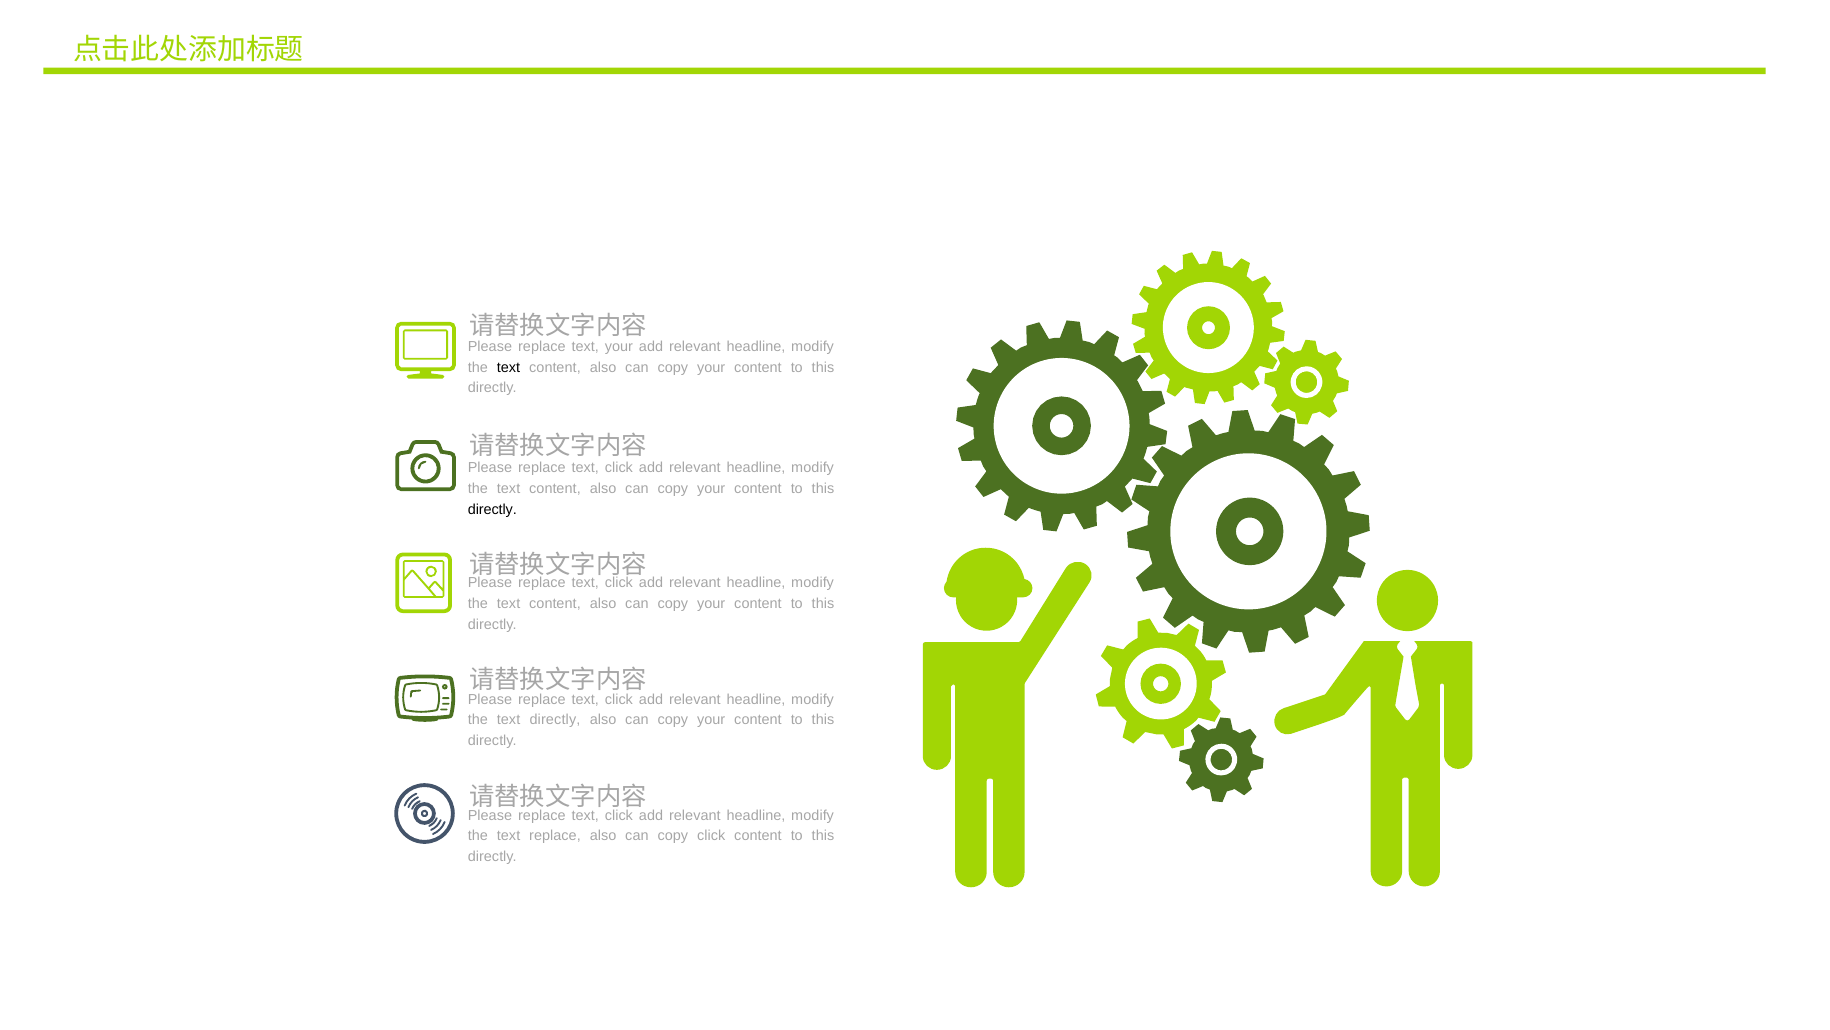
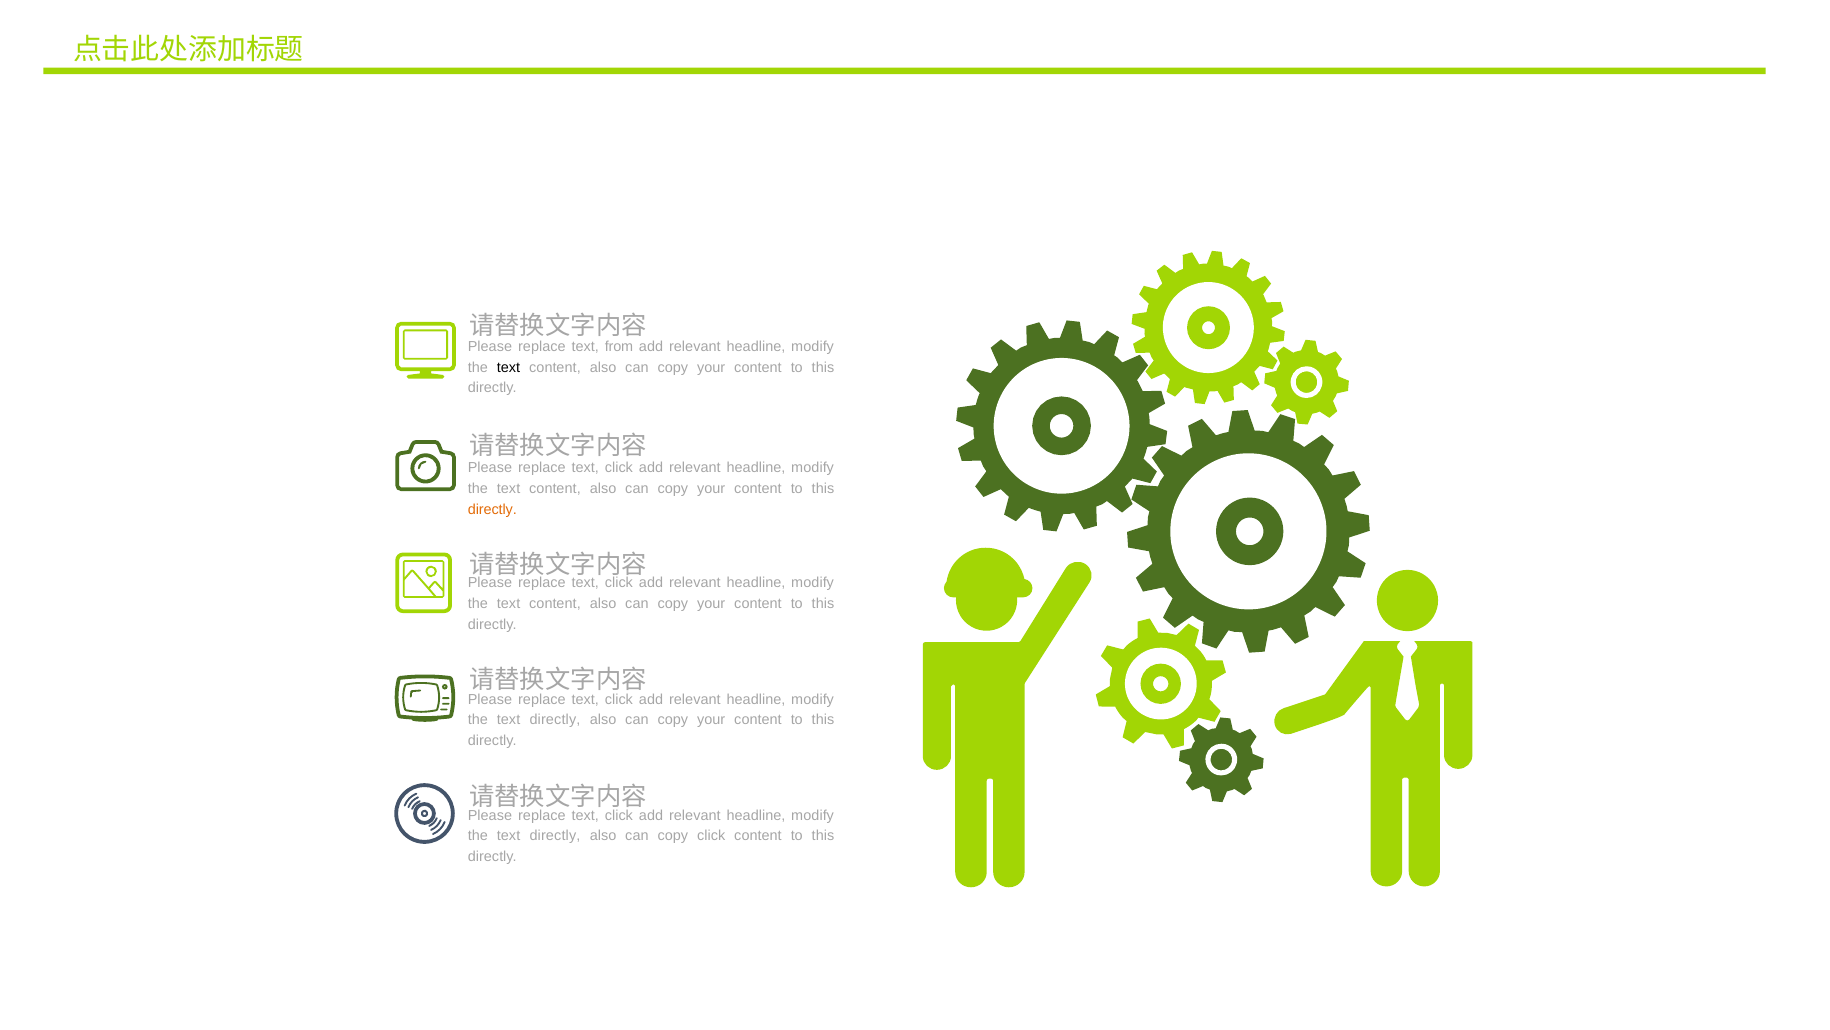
text your: your -> from
directly at (492, 509) colour: black -> orange
replace at (555, 836): replace -> directly
